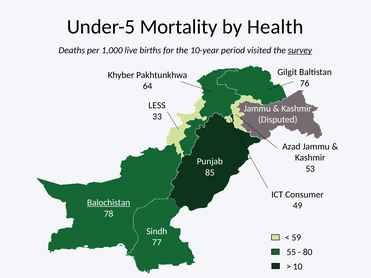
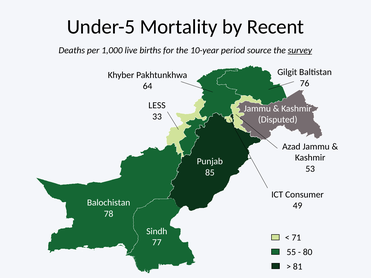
Health: Health -> Recent
visited: visited -> source
Balochistan underline: present -> none
59: 59 -> 71
10: 10 -> 81
